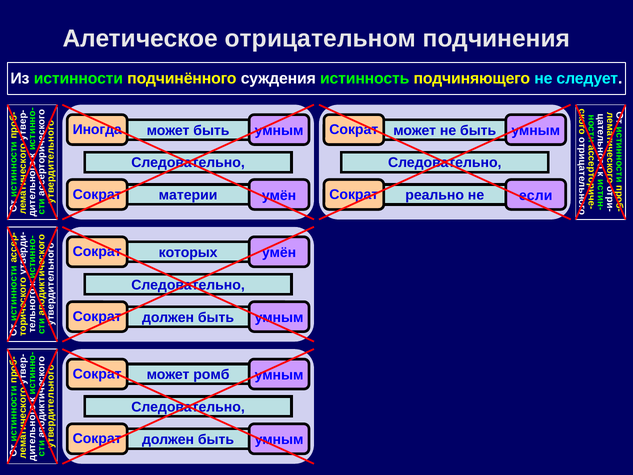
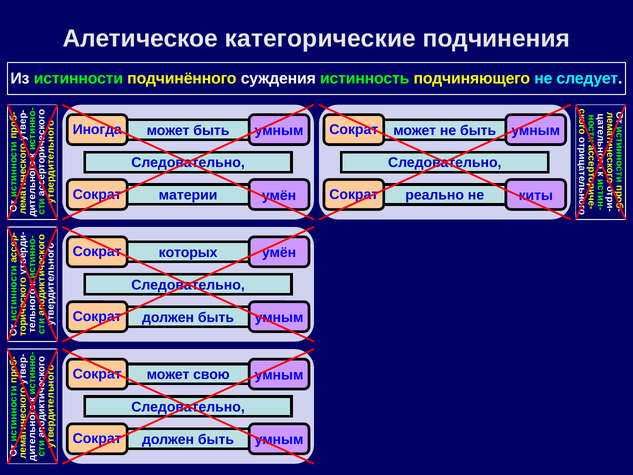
отрицательном: отрицательном -> категорические
если: если -> киты
ромб: ромб -> свою
